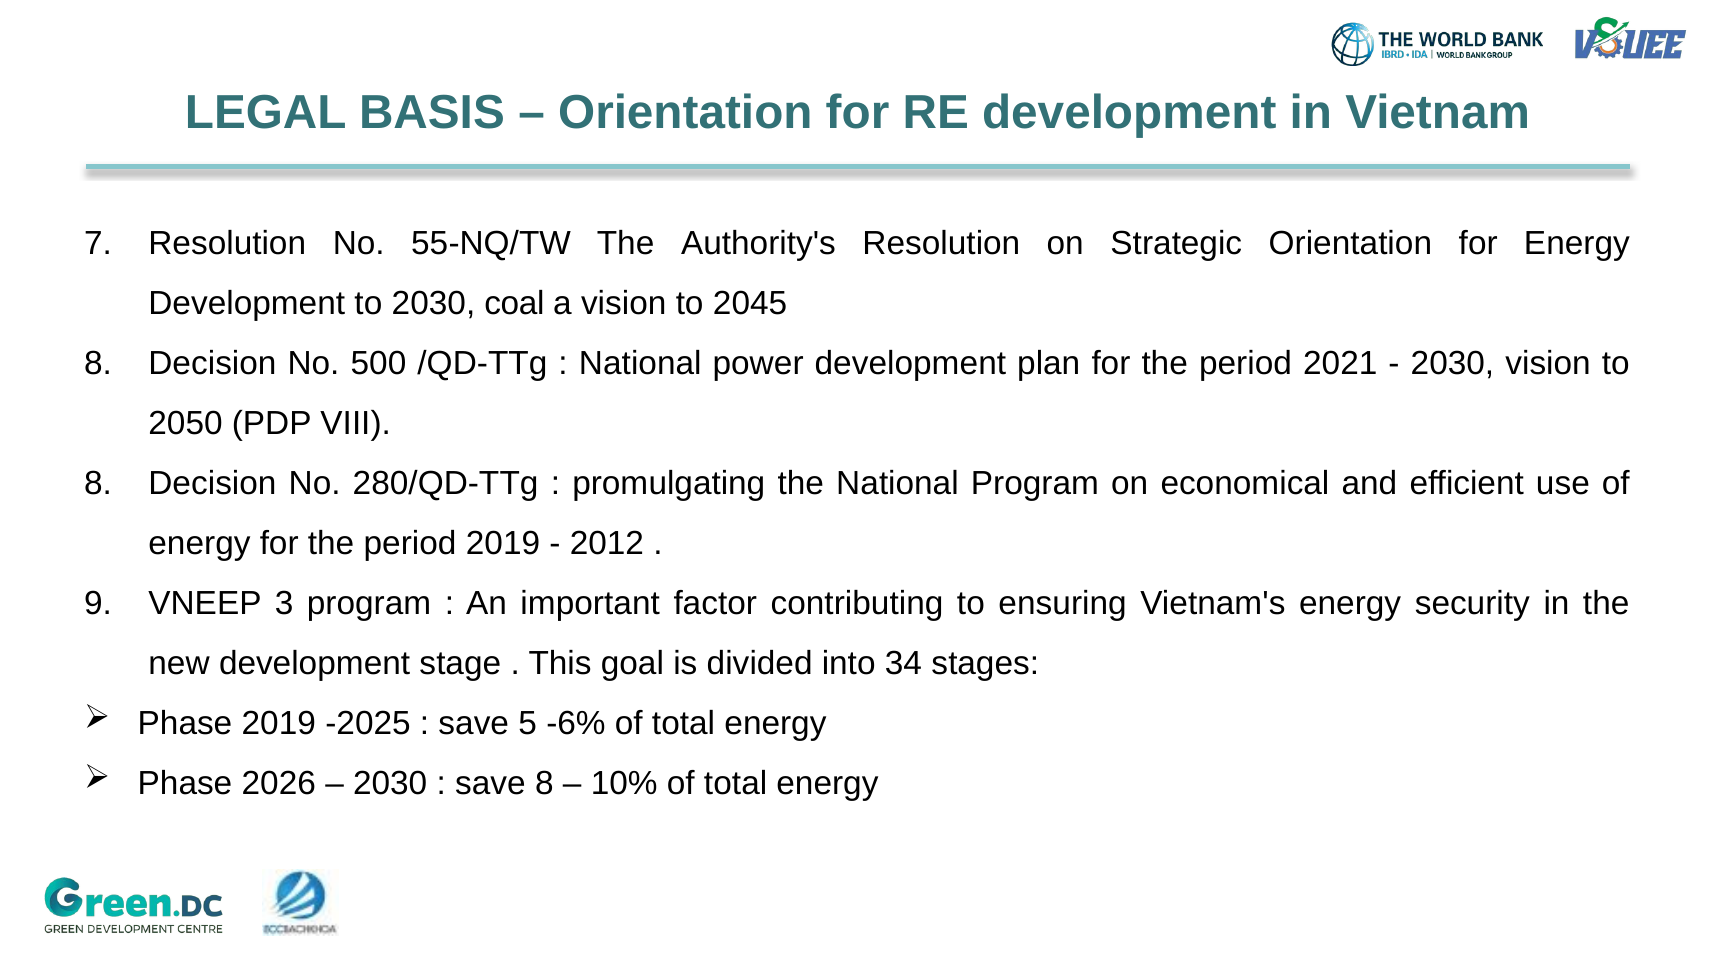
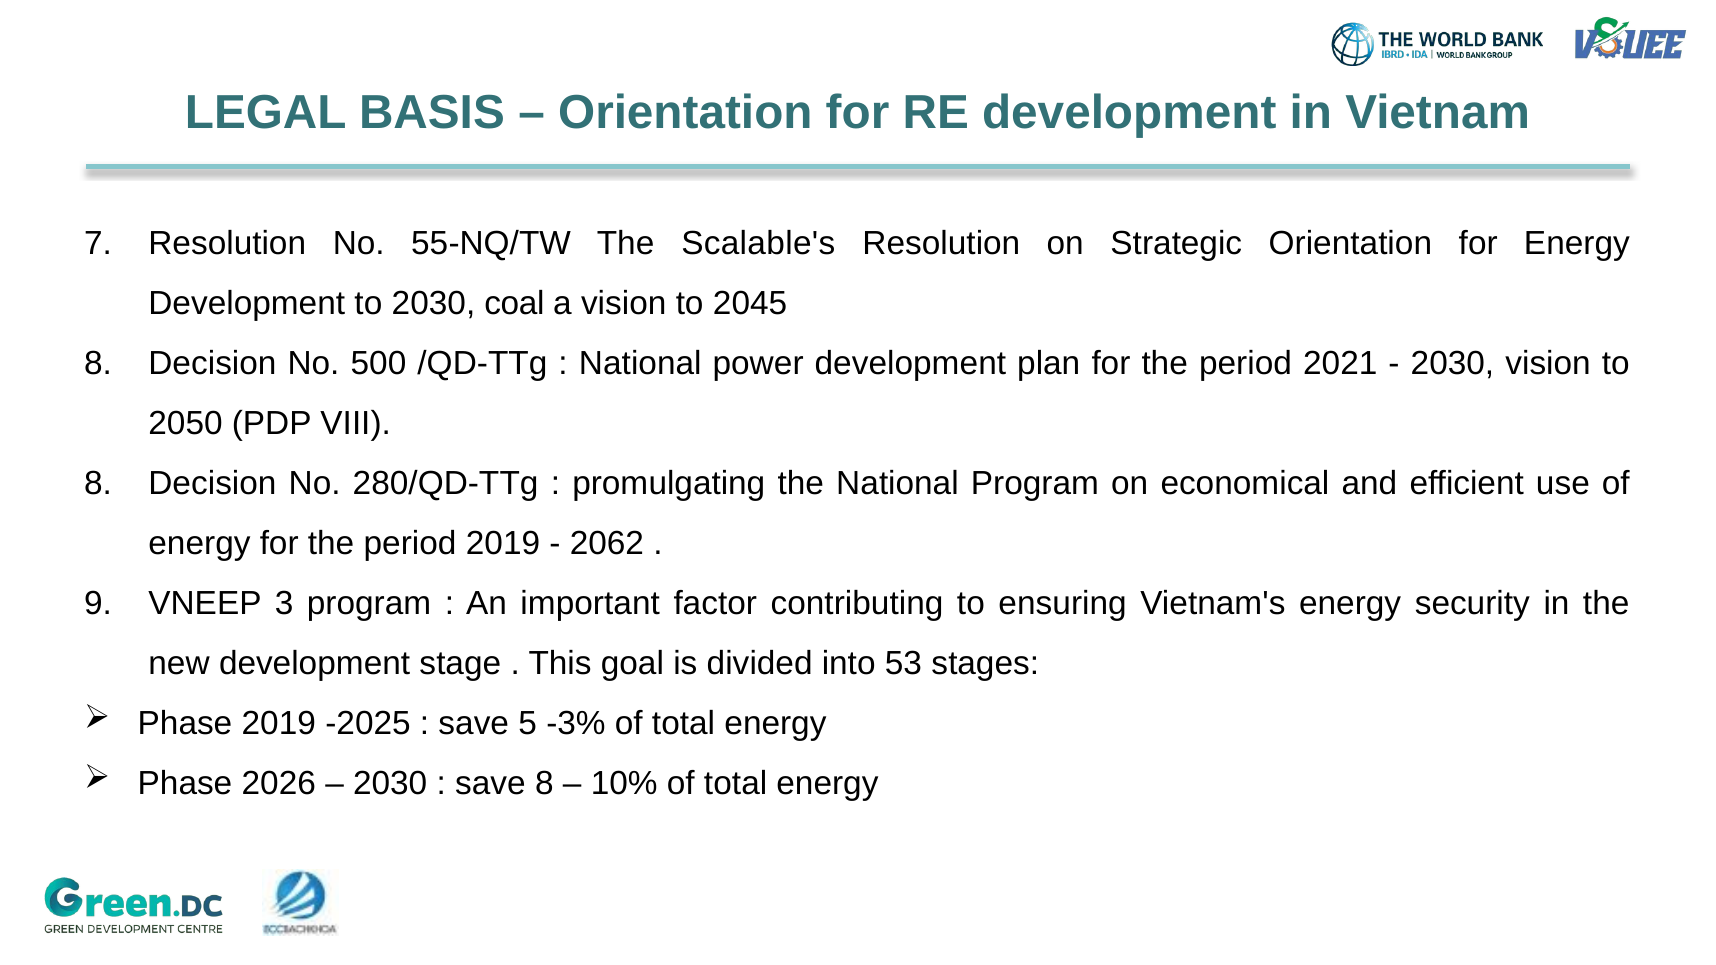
Authority's: Authority's -> Scalable's
2012: 2012 -> 2062
34: 34 -> 53
-6%: -6% -> -3%
